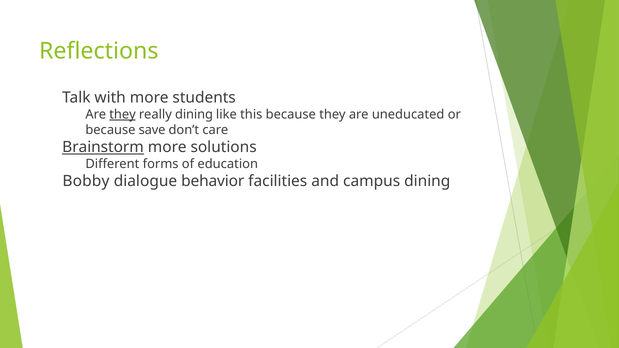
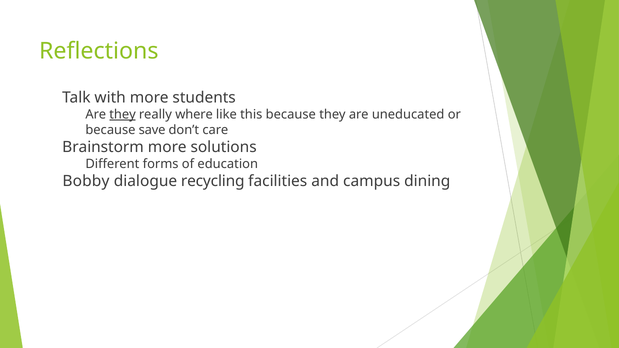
really dining: dining -> where
Brainstorm underline: present -> none
behavior: behavior -> recycling
